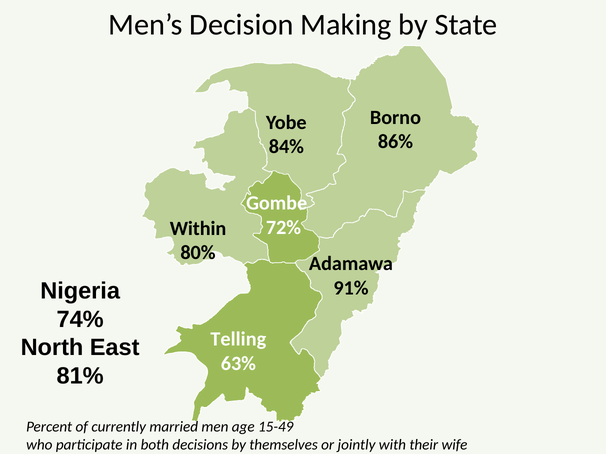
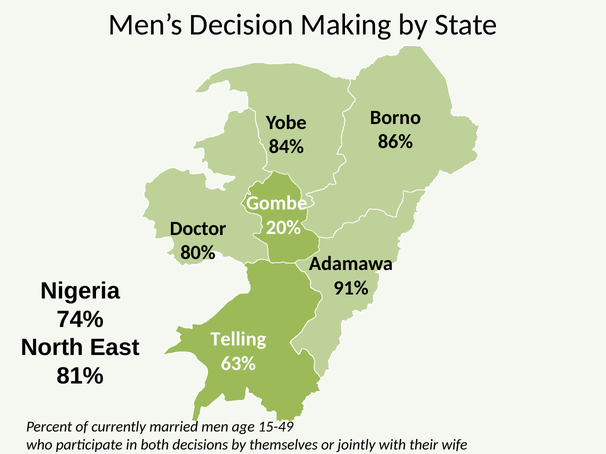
72%: 72% -> 20%
Within: Within -> Doctor
